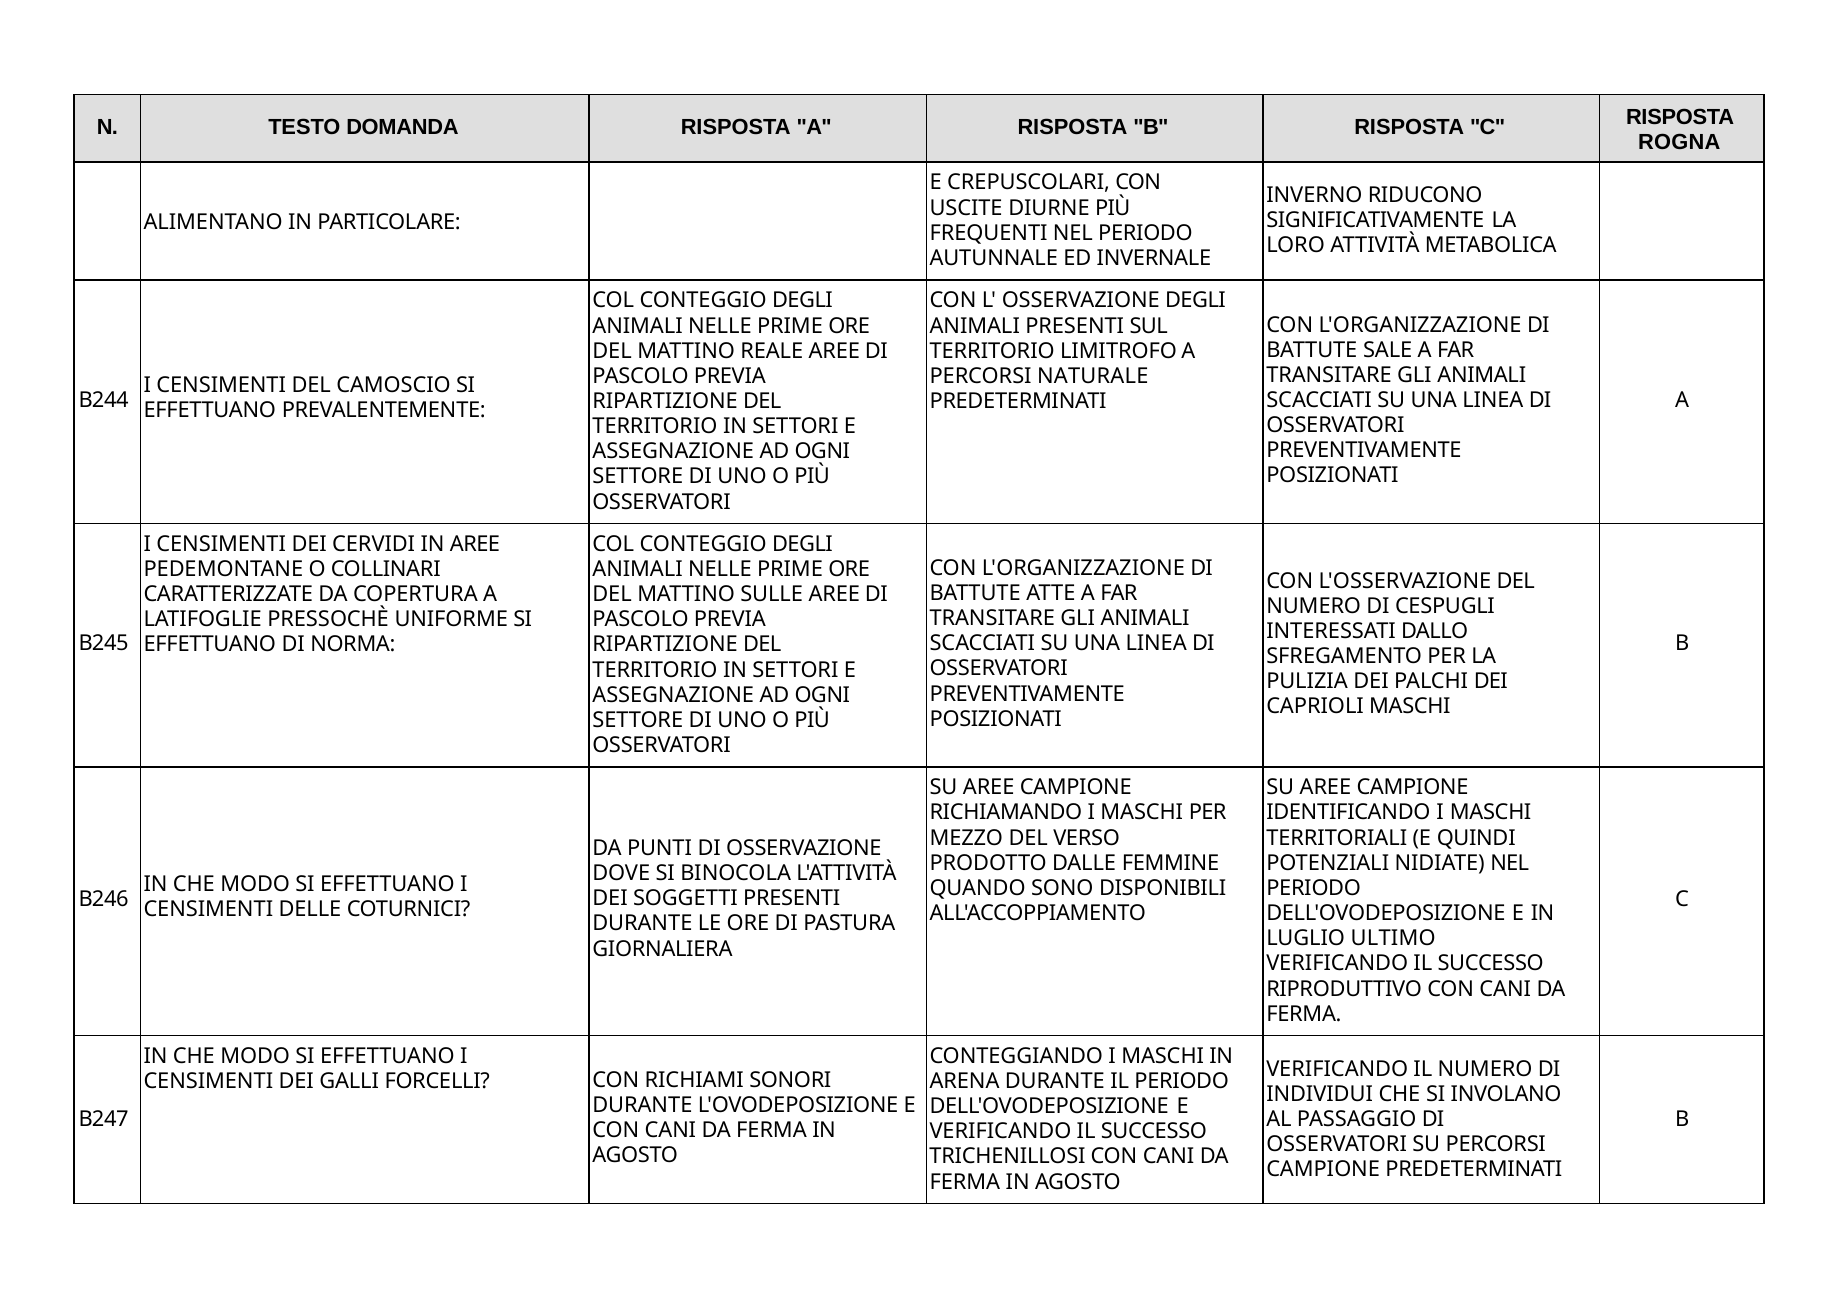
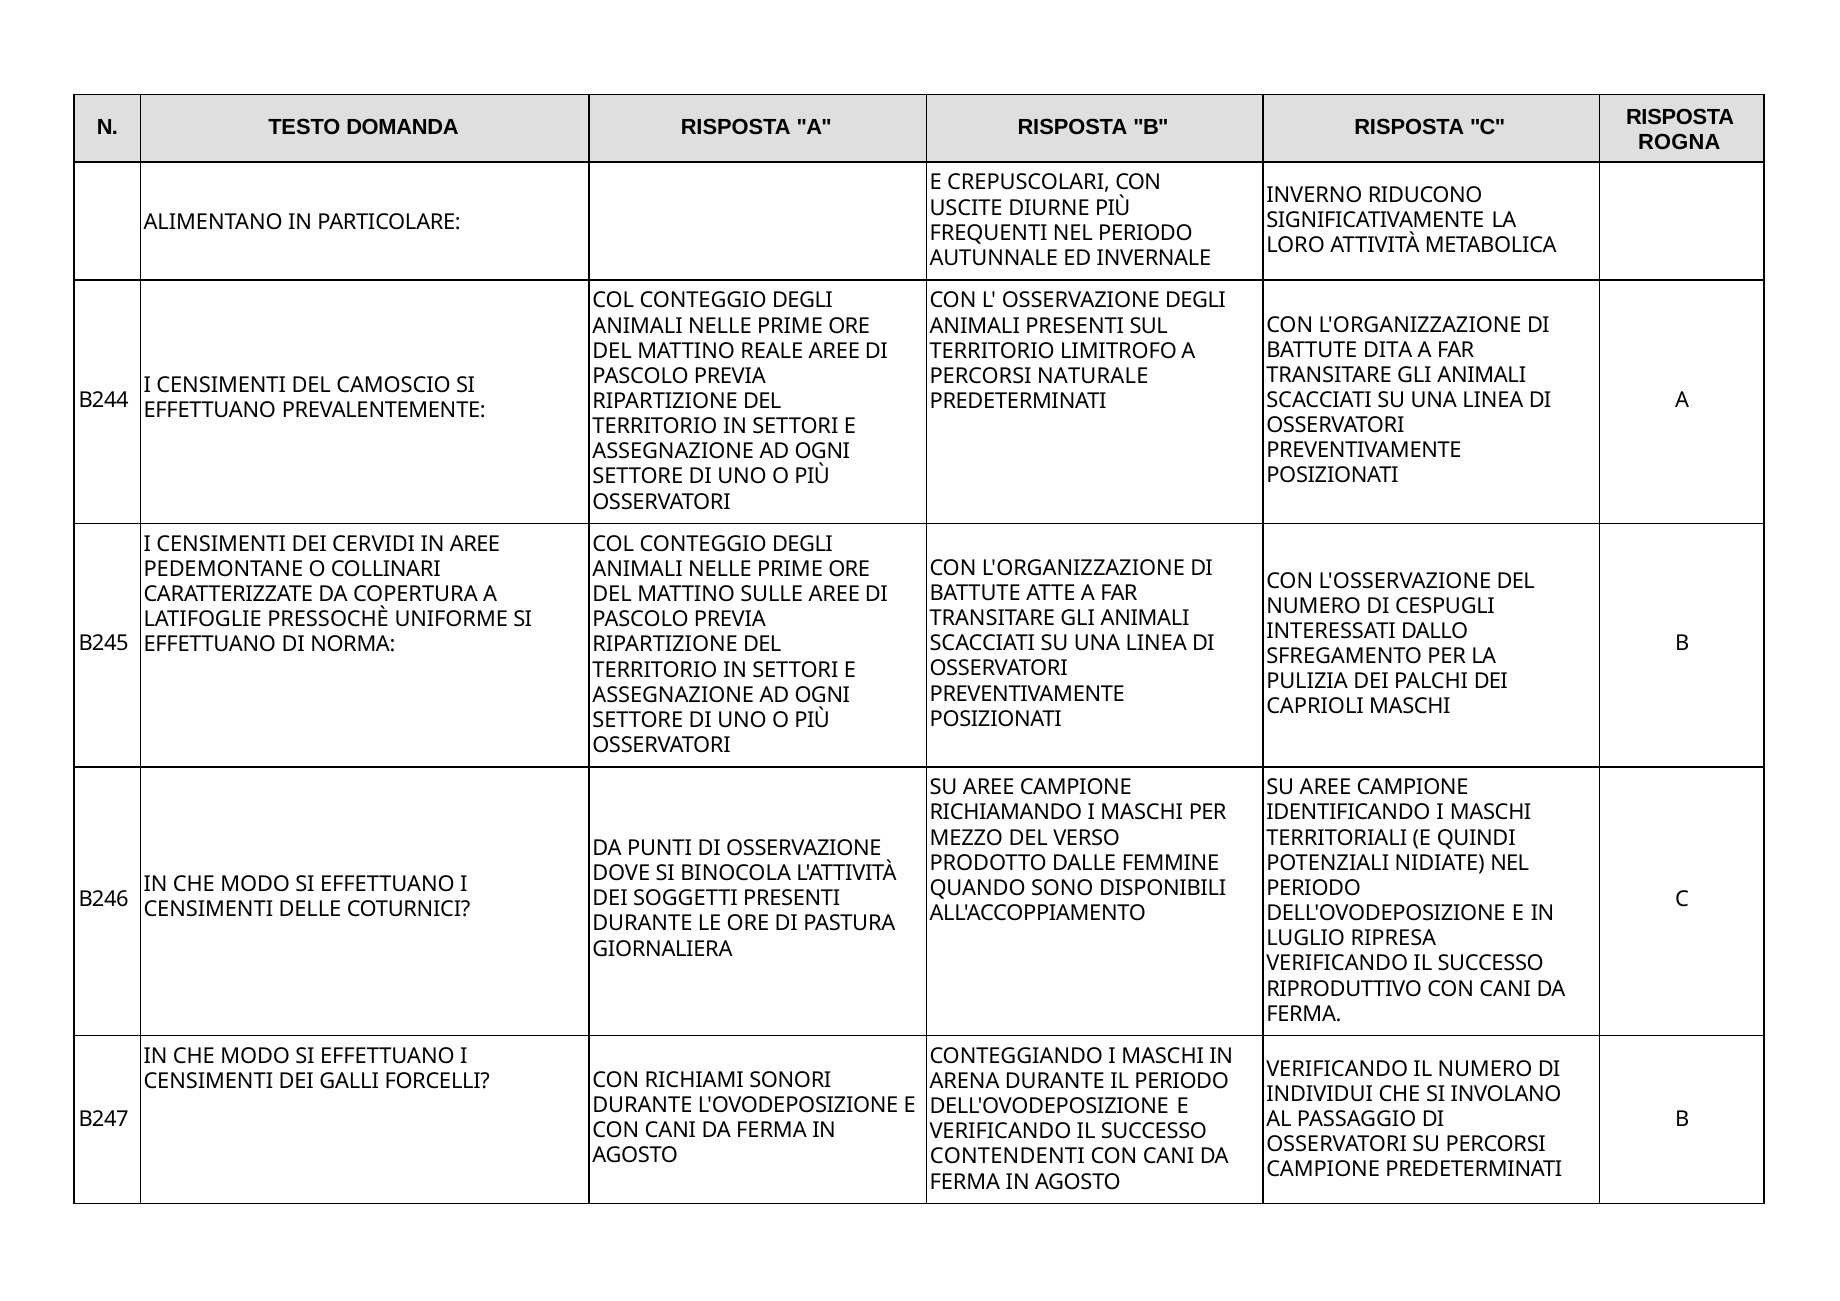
SALE: SALE -> DITA
ULTIMO: ULTIMO -> RIPRESA
TRICHENILLOSI: TRICHENILLOSI -> CONTENDENTI
